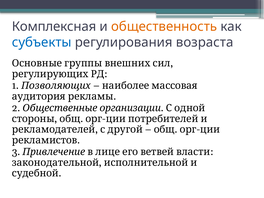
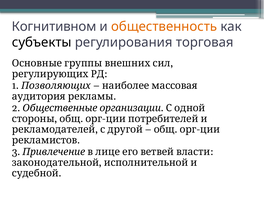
Комплексная: Комплексная -> Когнитивном
субъекты colour: blue -> black
возраста: возраста -> торговая
